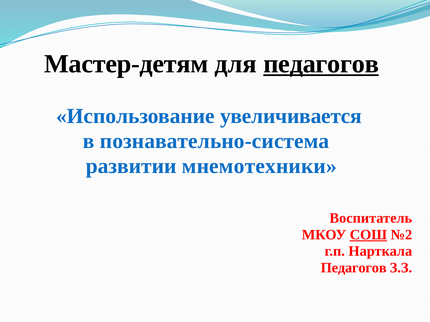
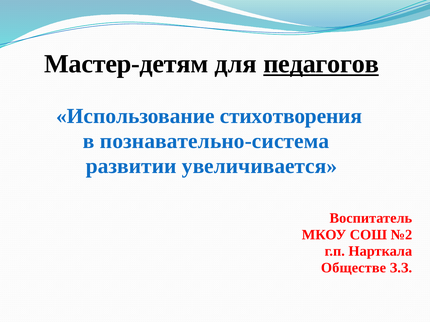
увеличивается: увеличивается -> стихотворения
мнемотехники: мнемотехники -> увеличивается
СОШ underline: present -> none
Педагогов at (354, 268): Педагогов -> Обществе
